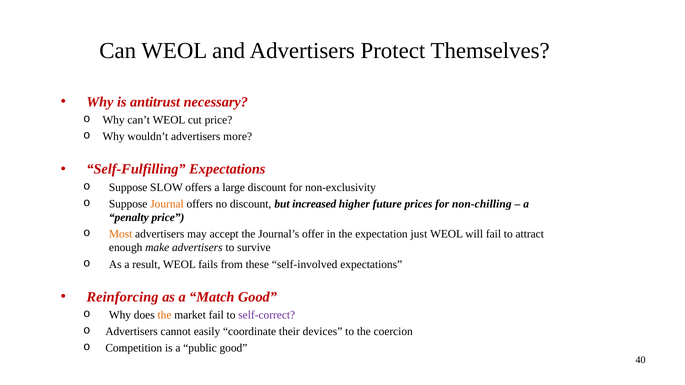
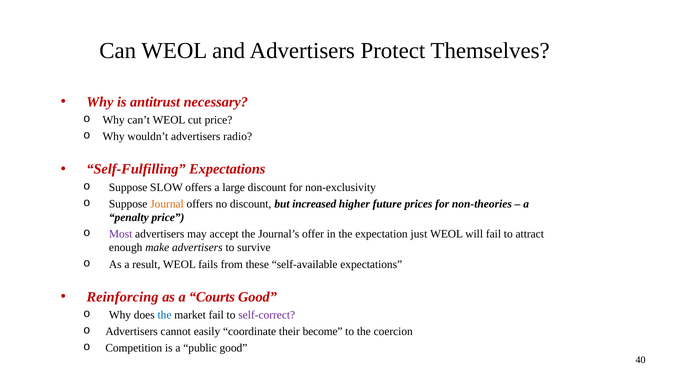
more: more -> radio
non-chilling: non-chilling -> non-theories
Most colour: orange -> purple
self-involved: self-involved -> self-available
Match: Match -> Courts
the at (164, 315) colour: orange -> blue
devices: devices -> become
